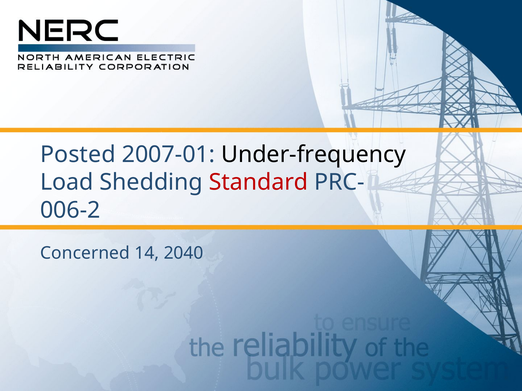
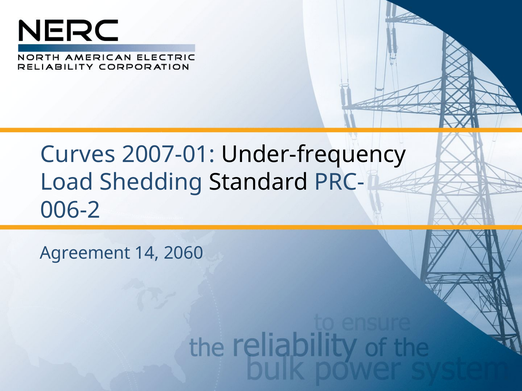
Posted: Posted -> Curves
Standard colour: red -> black
Concerned: Concerned -> Agreement
2040: 2040 -> 2060
